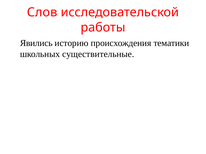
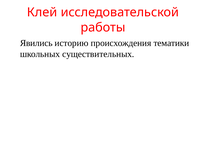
Слов: Слов -> Клей
существительные: существительные -> существительных
